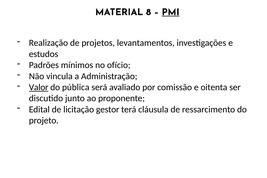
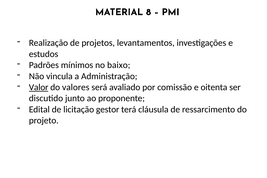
PMI underline: present -> none
ofício: ofício -> baixo
pública: pública -> valores
